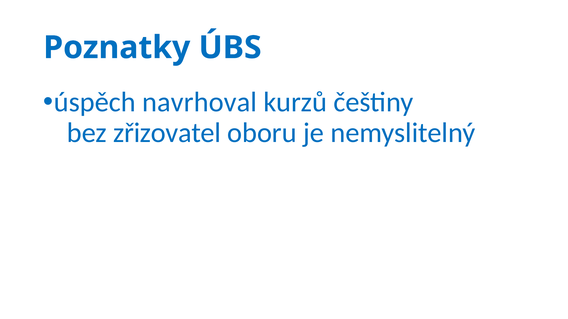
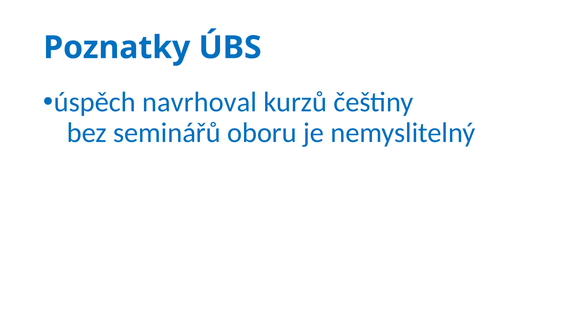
zřizovatel: zřizovatel -> seminářů
